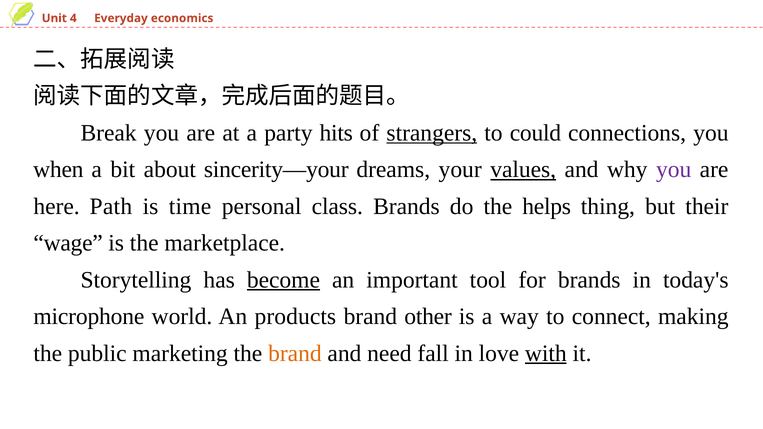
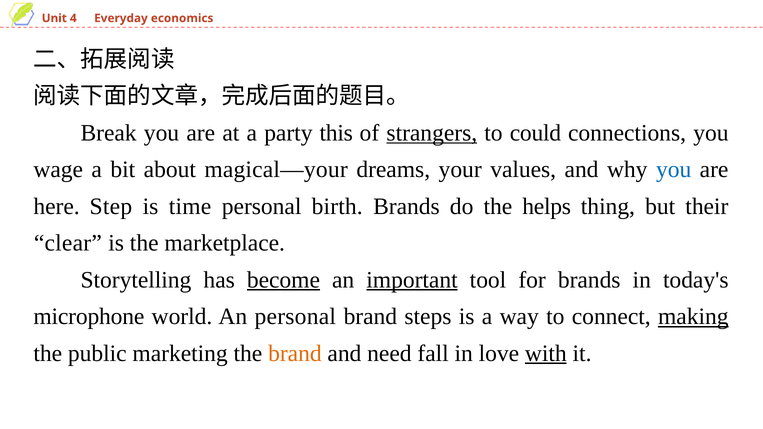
hits: hits -> this
when: when -> wage
sincerity—your: sincerity—your -> magical—your
values underline: present -> none
you at (674, 170) colour: purple -> blue
Path: Path -> Step
class: class -> birth
wage: wage -> clear
important underline: none -> present
An products: products -> personal
other: other -> steps
making underline: none -> present
